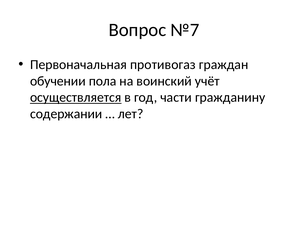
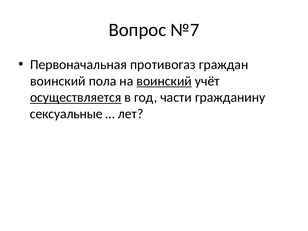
обучении at (58, 81): обучении -> воинский
воинский at (164, 81) underline: none -> present
содержании: содержании -> сексуальные
